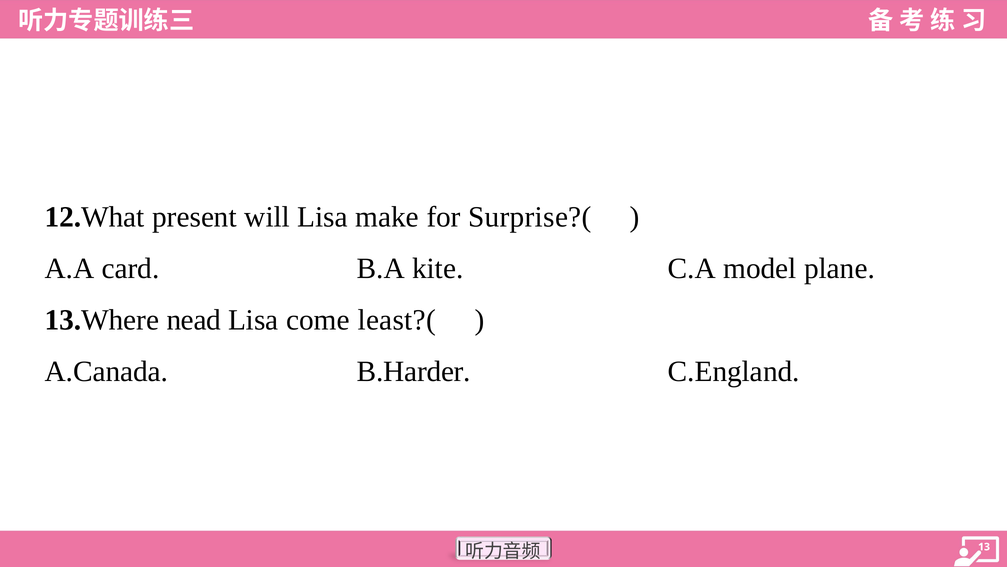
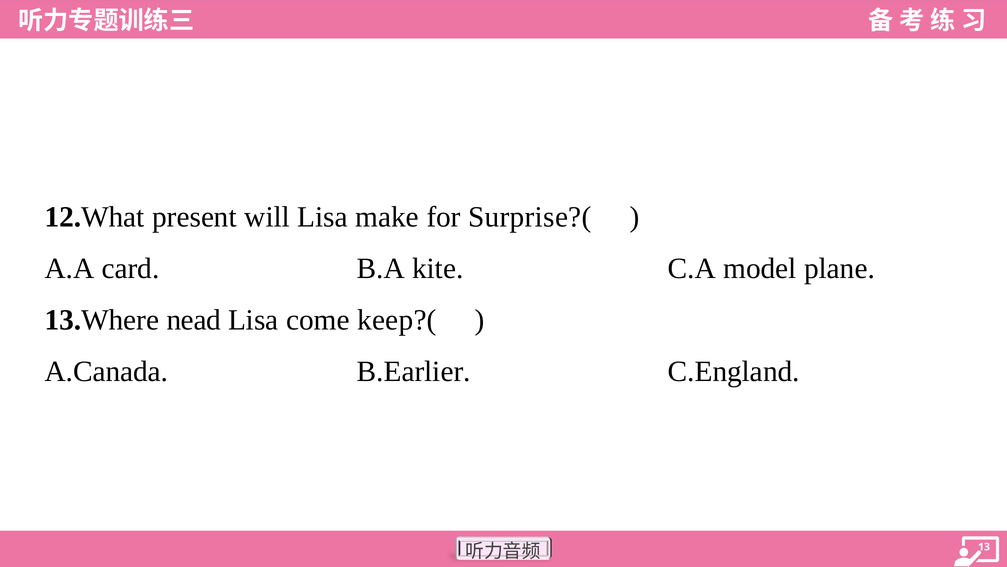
least?(: least?( -> keep?(
B.Harder: B.Harder -> B.Earlier
